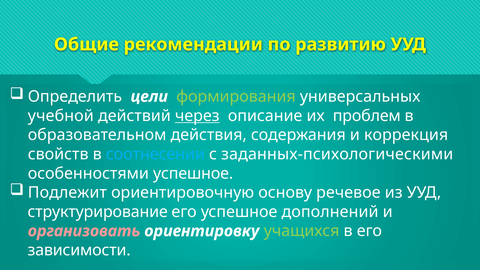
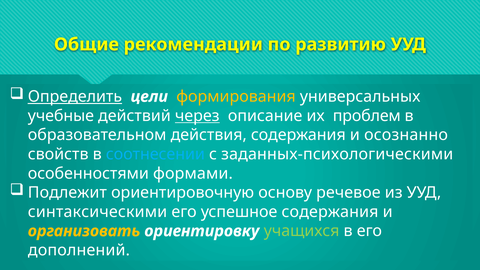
Определить underline: none -> present
формирования colour: light green -> yellow
учебной: учебной -> учебные
коррекция: коррекция -> осознанно
особенностями успешное: успешное -> формами
структурирование: структурирование -> синтаксическими
успешное дополнений: дополнений -> содержания
организовать colour: pink -> yellow
зависимости: зависимости -> дополнений
